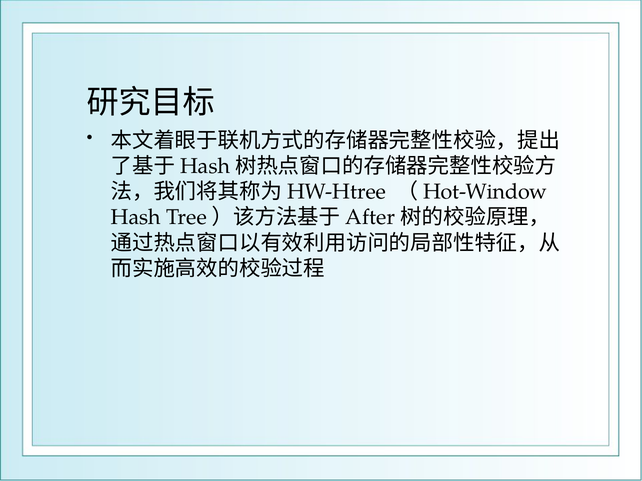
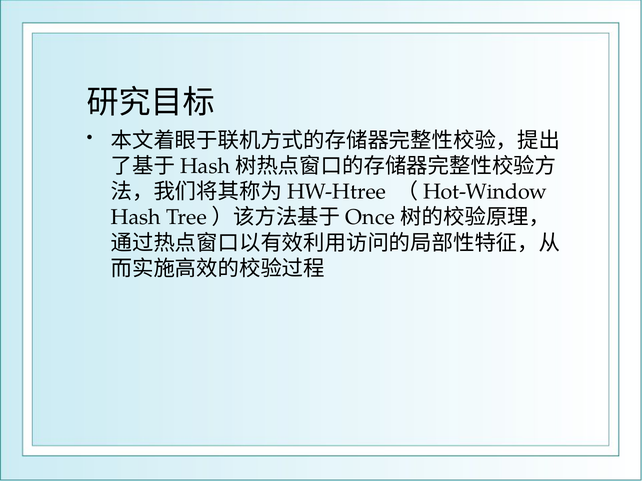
After: After -> Once
